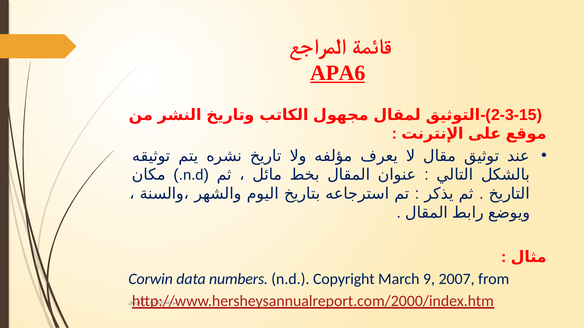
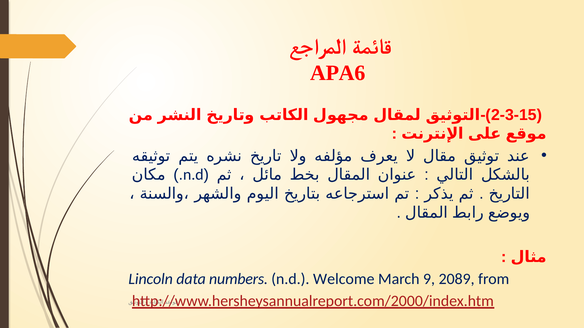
APA6 underline: present -> none
Corwin: Corwin -> Lincoln
Copyright: Copyright -> Welcome
2007: 2007 -> 2089
